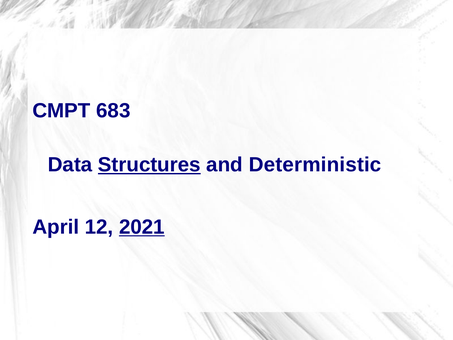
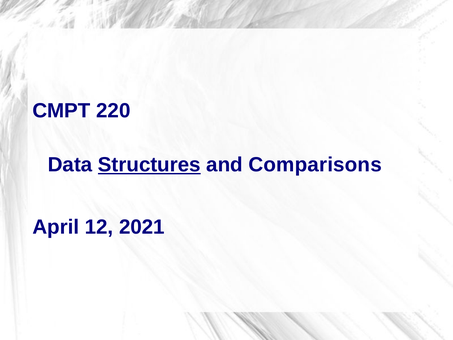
683: 683 -> 220
Deterministic: Deterministic -> Comparisons
2021 underline: present -> none
